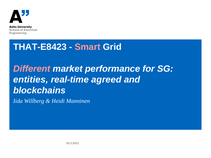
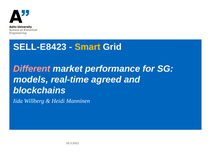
THAT-E8423: THAT-E8423 -> SELL-E8423
Smart colour: pink -> yellow
entities: entities -> models
